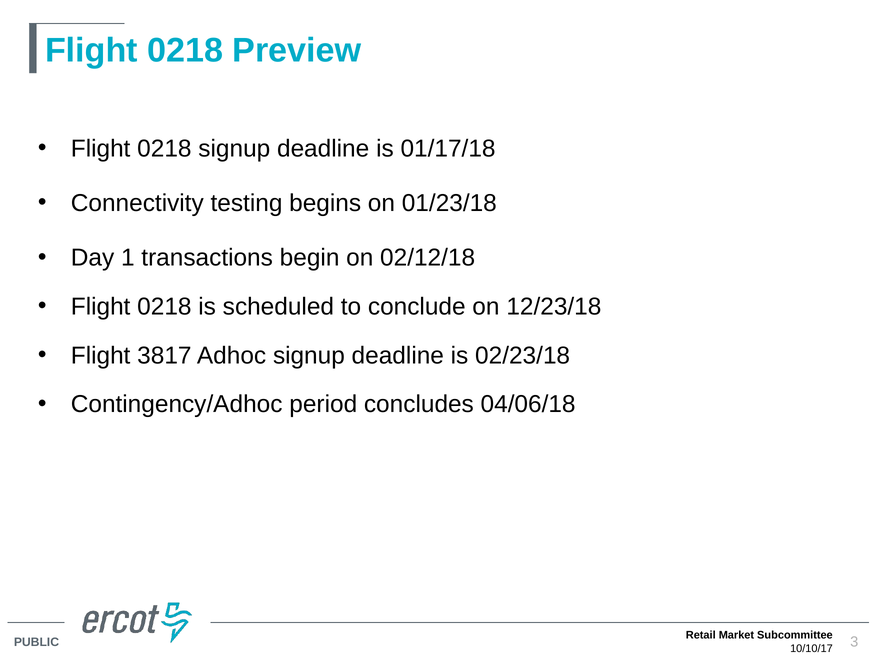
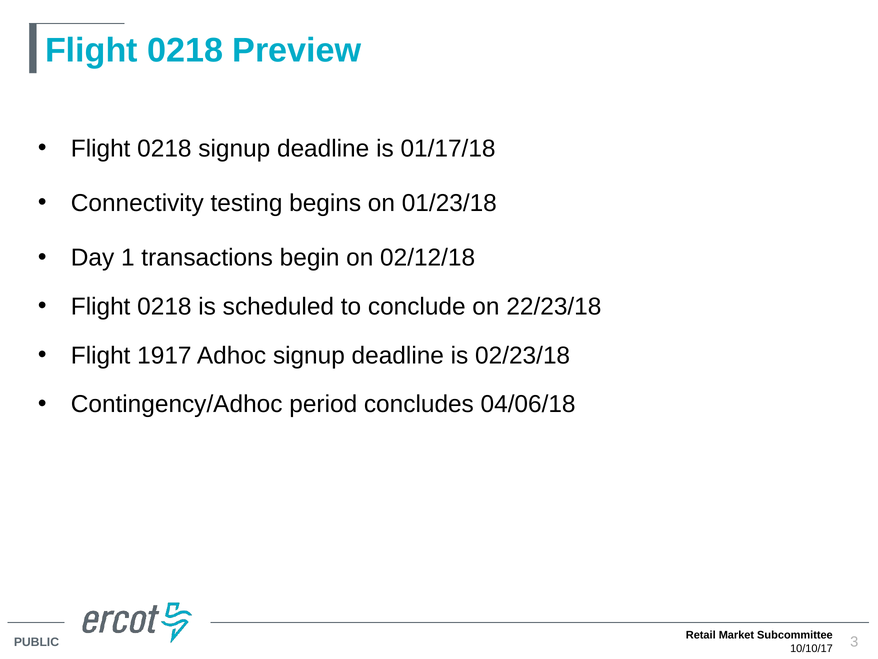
12/23/18: 12/23/18 -> 22/23/18
3817: 3817 -> 1917
